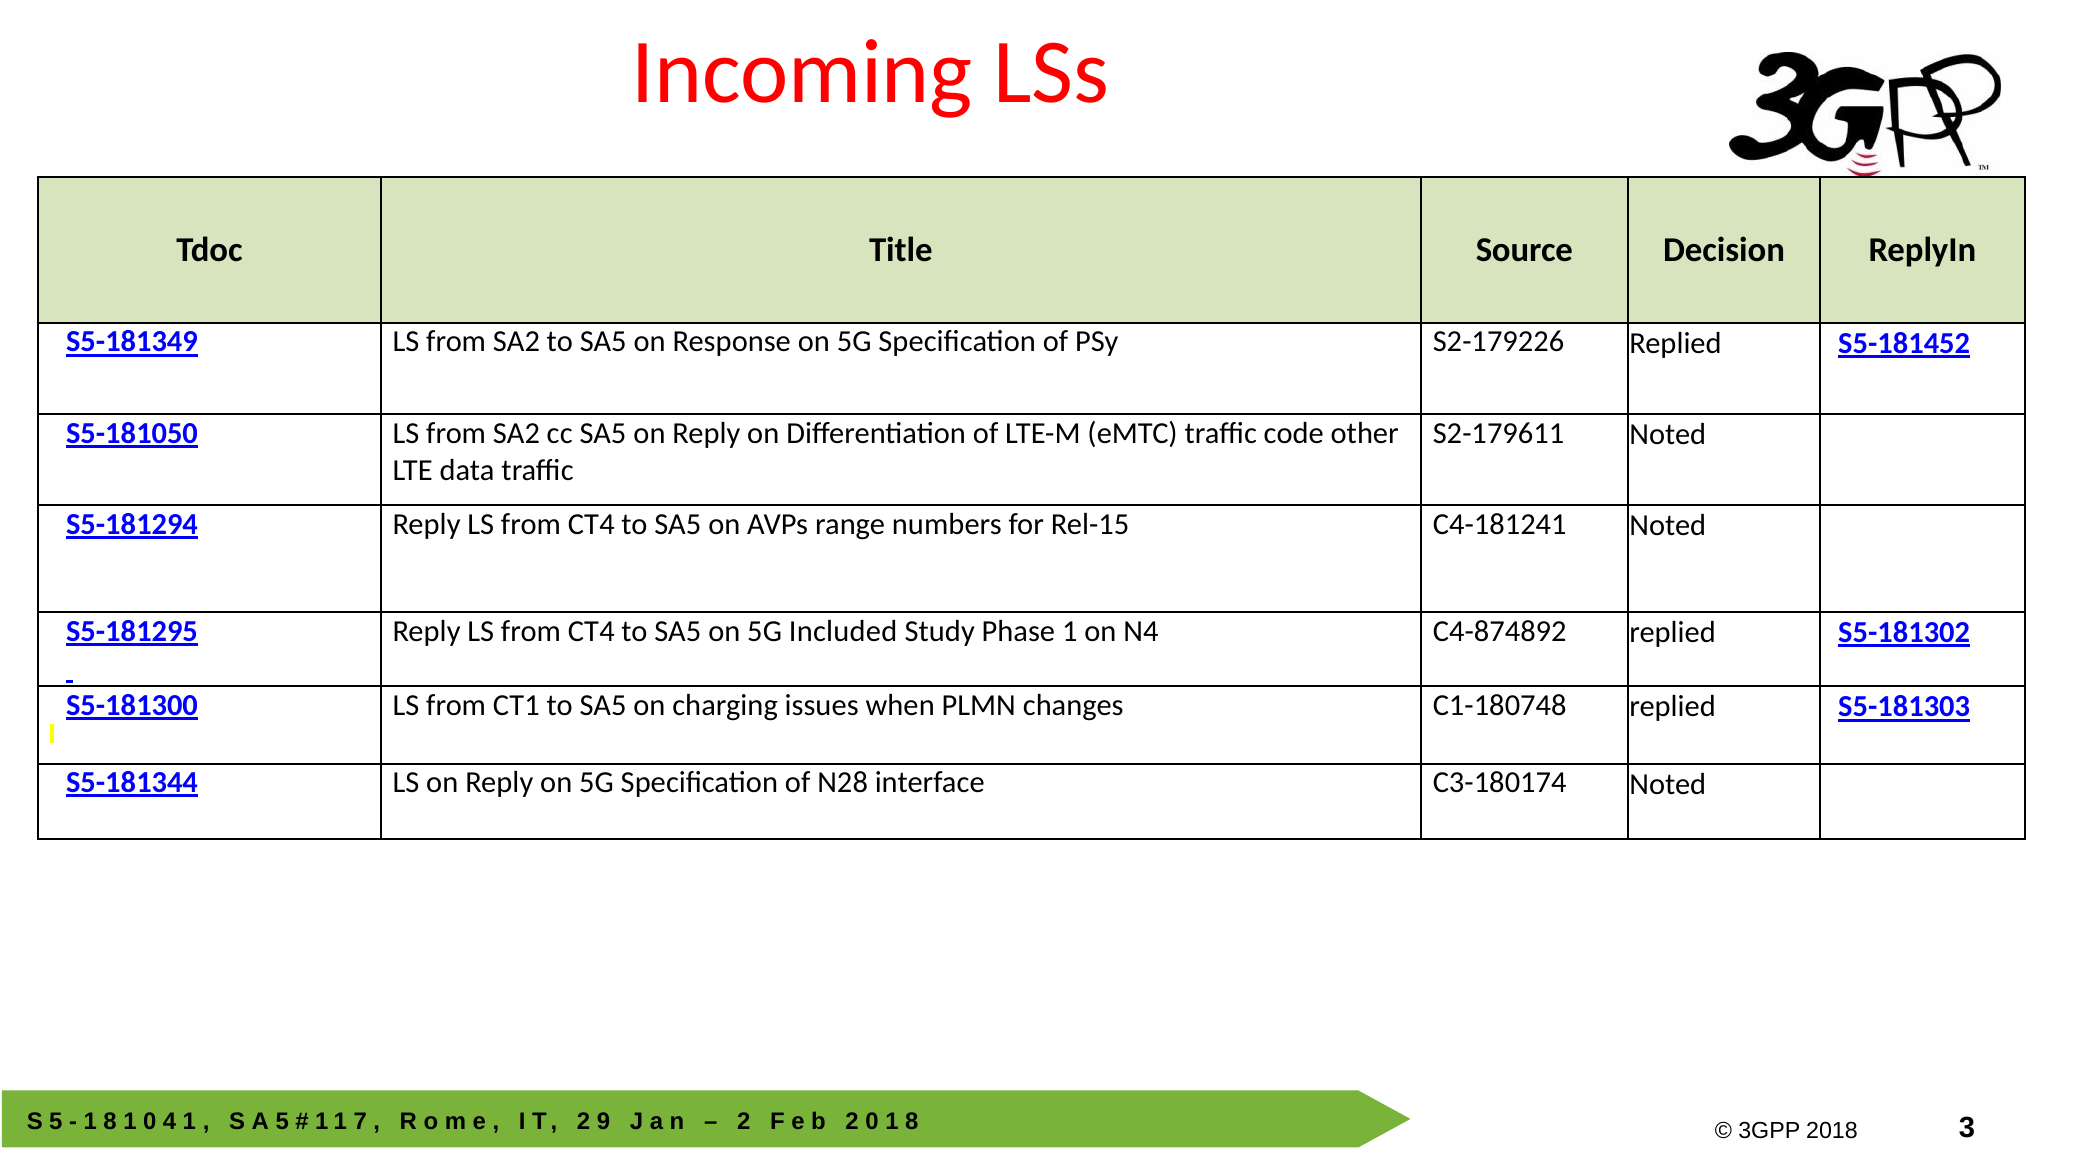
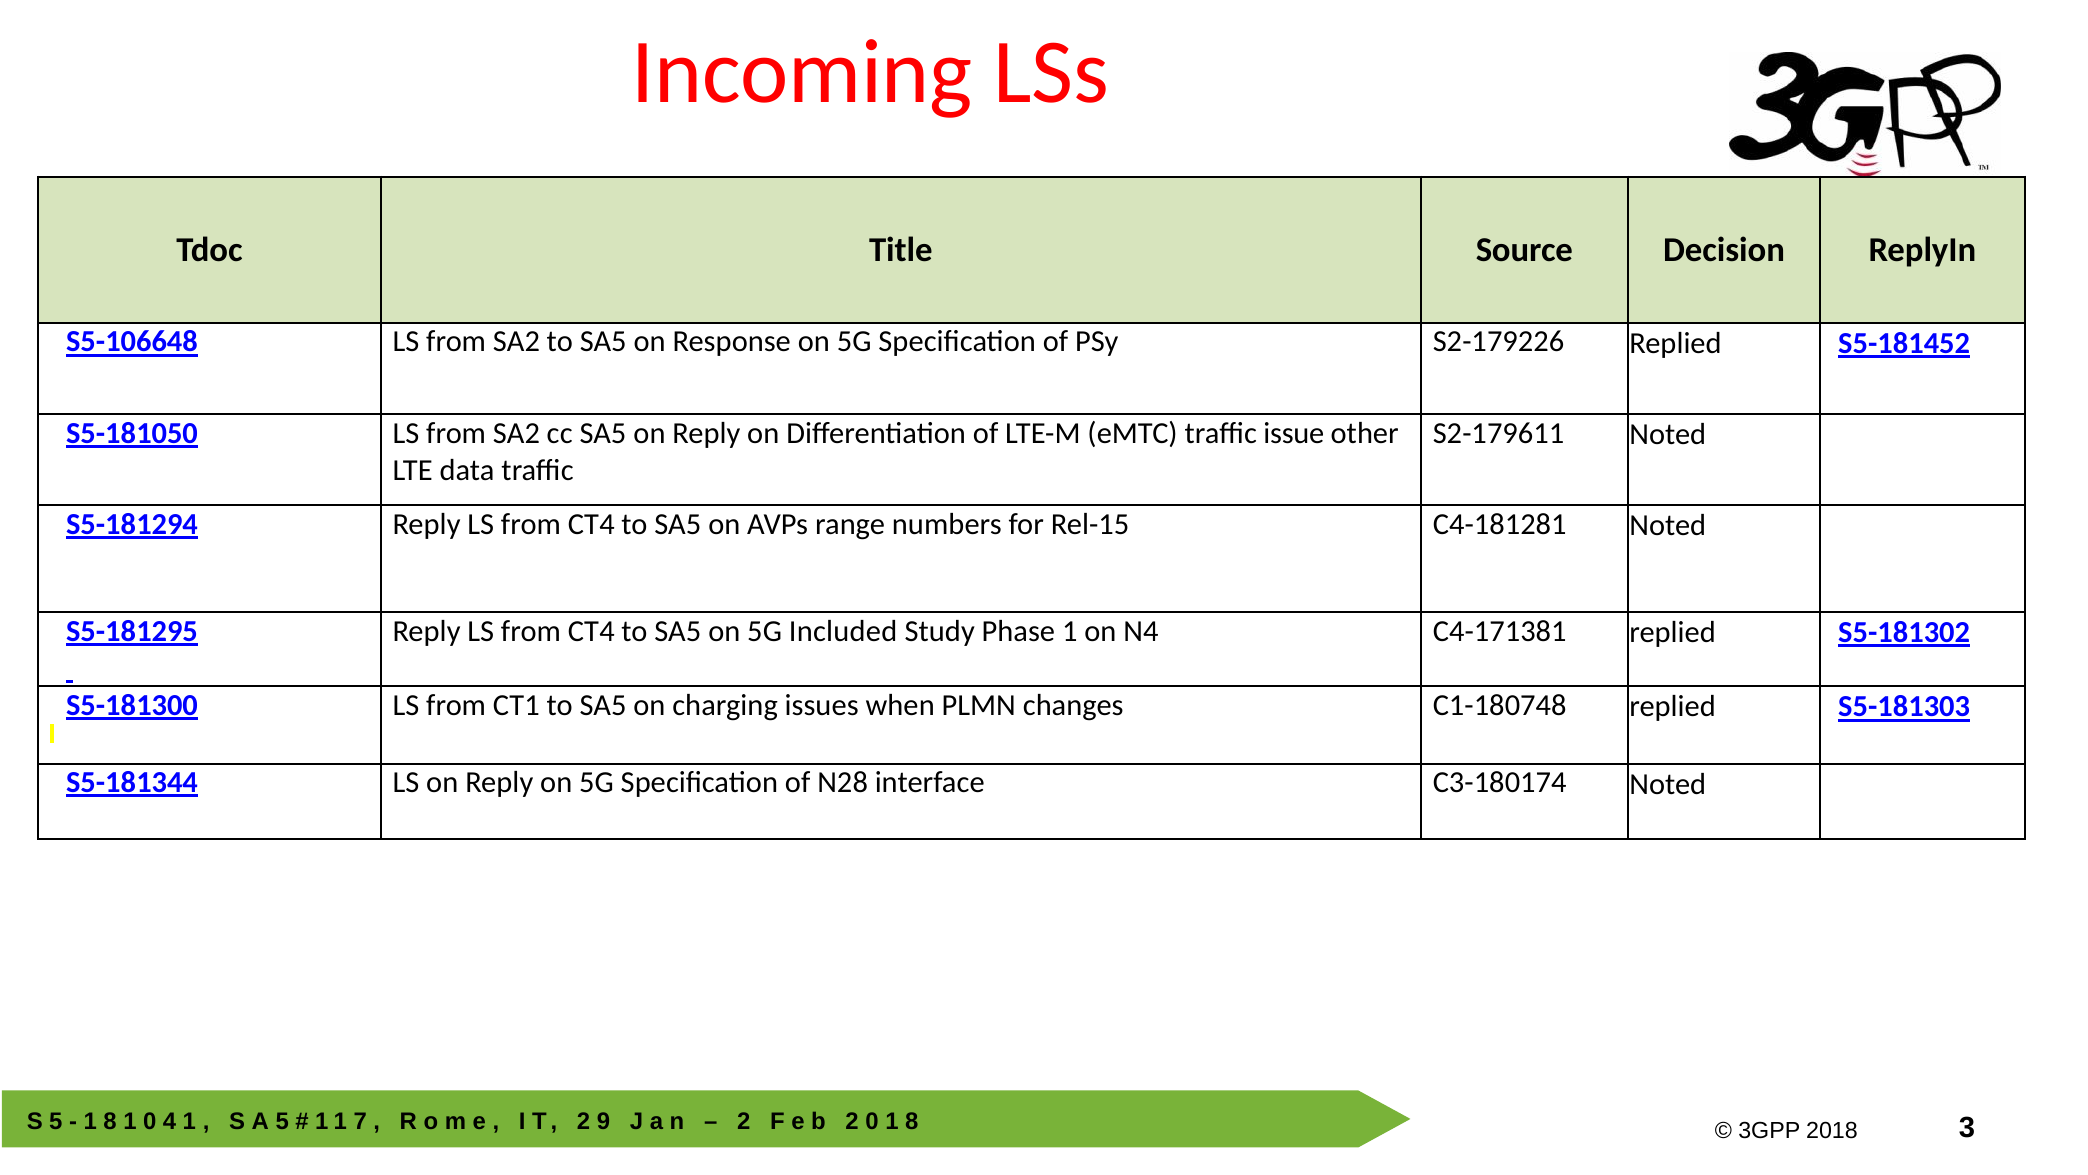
S5-181349: S5-181349 -> S5-106648
code: code -> issue
C4-181241: C4-181241 -> C4-181281
C4-874892: C4-874892 -> C4-171381
